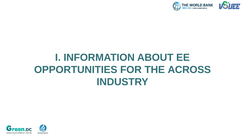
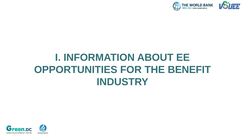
ACROSS: ACROSS -> BENEFIT
